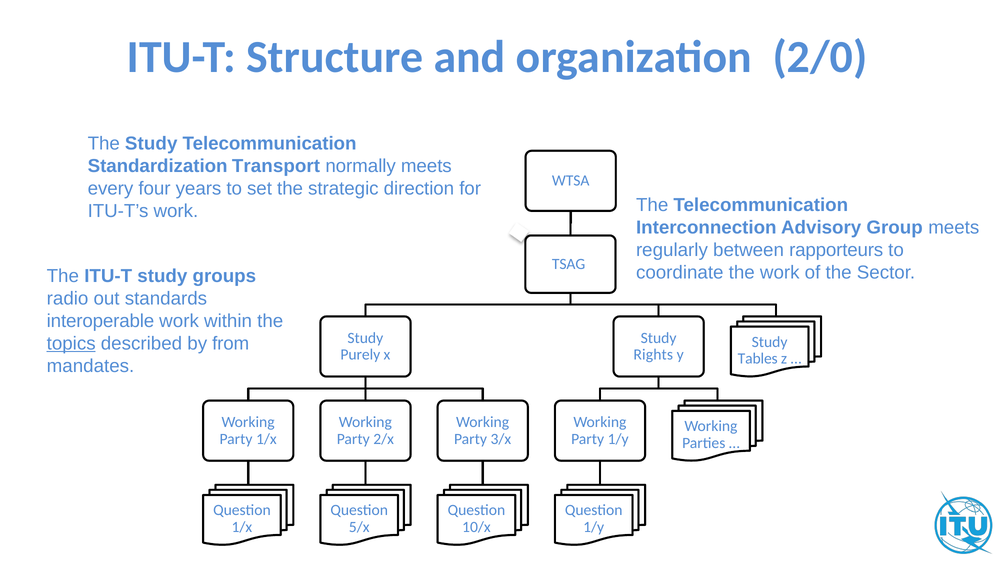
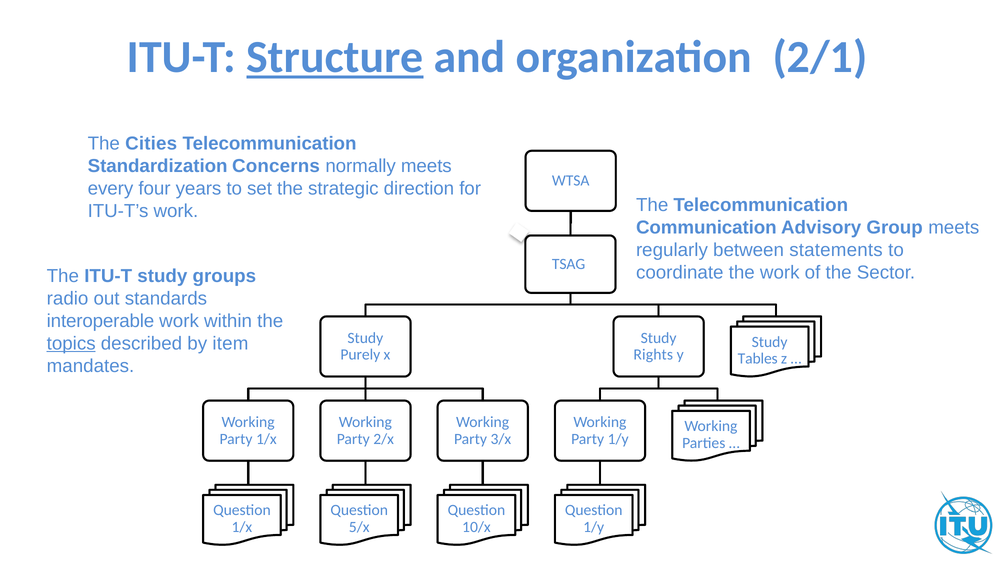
Structure underline: none -> present
2/0: 2/0 -> 2/1
The Study: Study -> Cities
Transport: Transport -> Concerns
Interconnection: Interconnection -> Communication
rapporteurs: rapporteurs -> statements
from: from -> item
